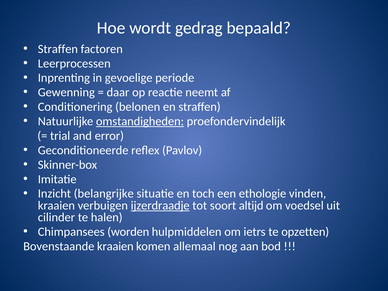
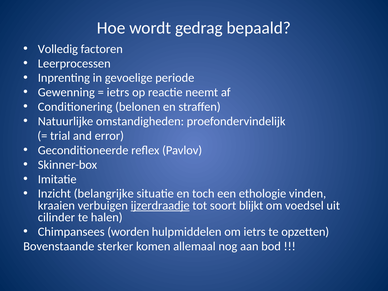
Straffen at (58, 49): Straffen -> Volledig
daar at (118, 92): daar -> ietrs
omstandigheden underline: present -> none
altijd: altijd -> blijkt
Bovenstaande kraaien: kraaien -> sterker
